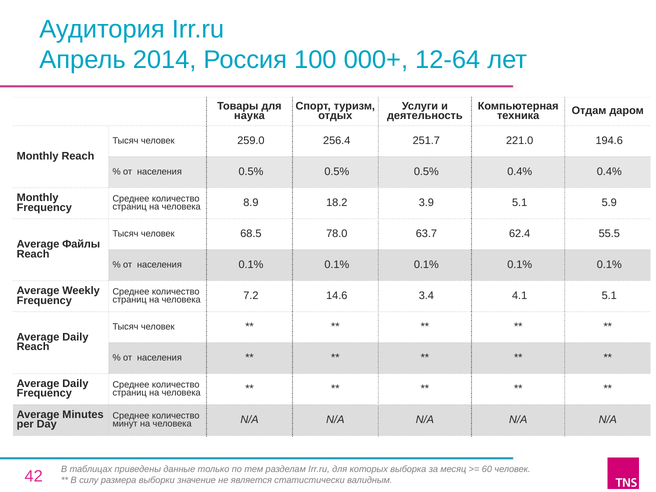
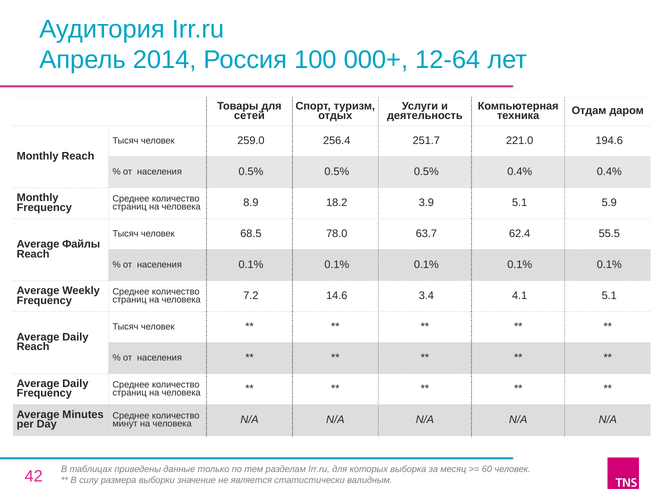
наука: наука -> сетей
